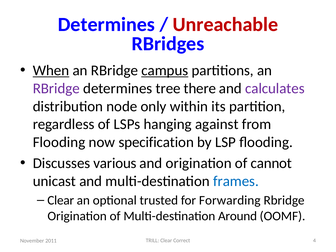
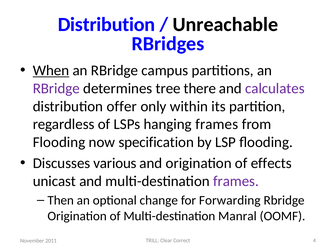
Determines at (106, 24): Determines -> Distribution
Unreachable colour: red -> black
campus underline: present -> none
node: node -> offer
hanging against: against -> frames
cannot: cannot -> effects
frames at (236, 181) colour: blue -> purple
Clear at (61, 200): Clear -> Then
trusted: trusted -> change
Around: Around -> Manral
